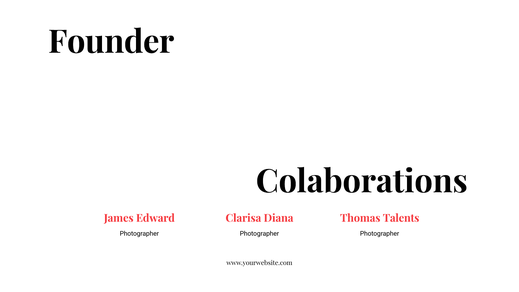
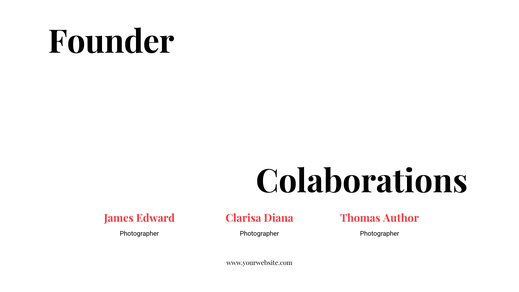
Talents: Talents -> Author
